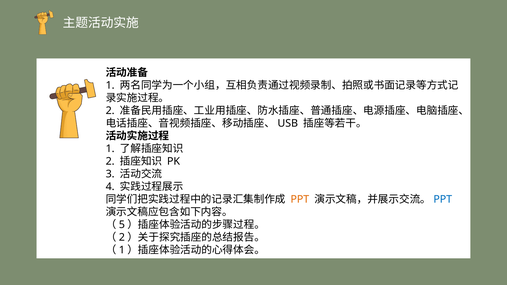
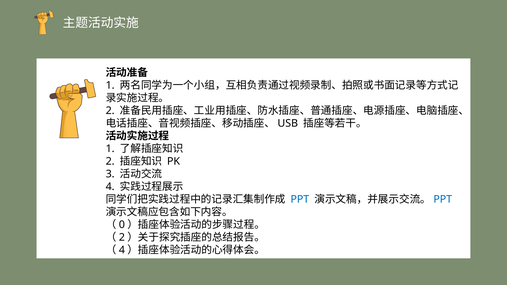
PPT at (300, 200) colour: orange -> blue
5: 5 -> 0
1 at (122, 250): 1 -> 4
